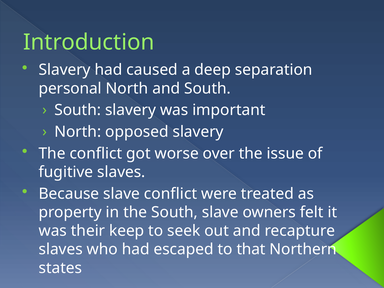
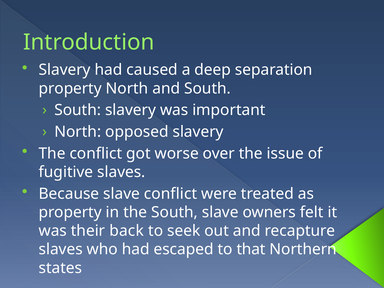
personal at (70, 88): personal -> property
keep: keep -> back
